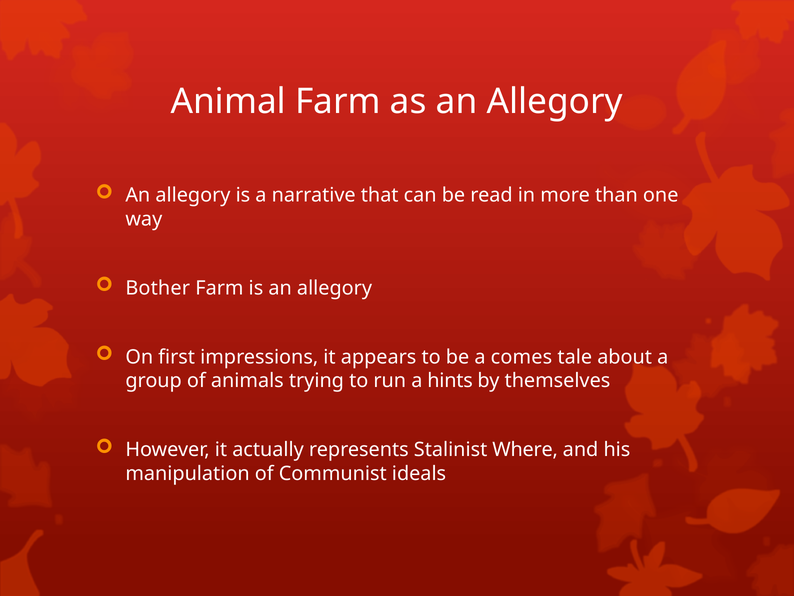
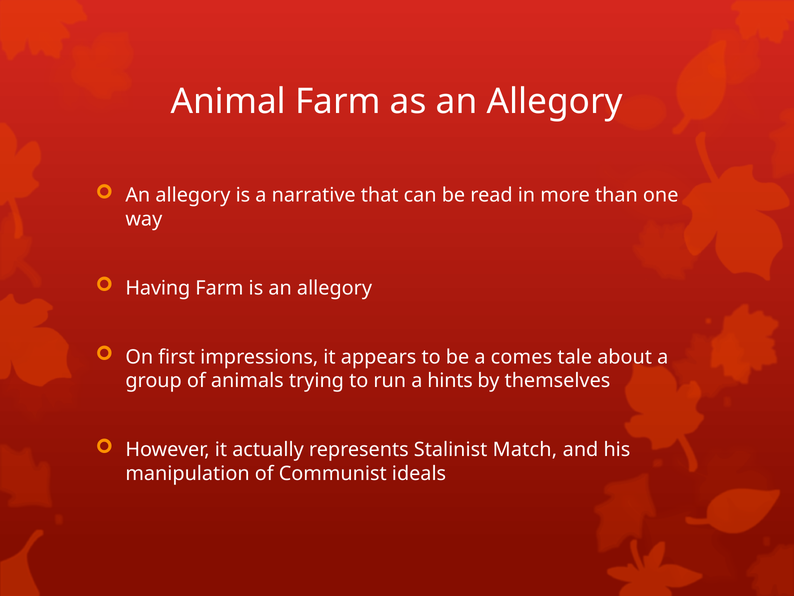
Bother: Bother -> Having
Where: Where -> Match
